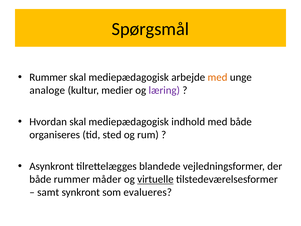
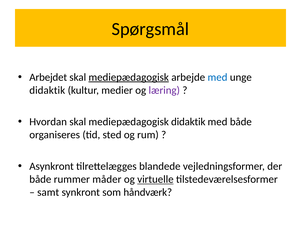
Rummer at (48, 77): Rummer -> Arbejdet
mediepædagogisk at (129, 77) underline: none -> present
med at (217, 77) colour: orange -> blue
analoge at (47, 90): analoge -> didaktik
mediepædagogisk indhold: indhold -> didaktik
evalueres: evalueres -> håndværk
